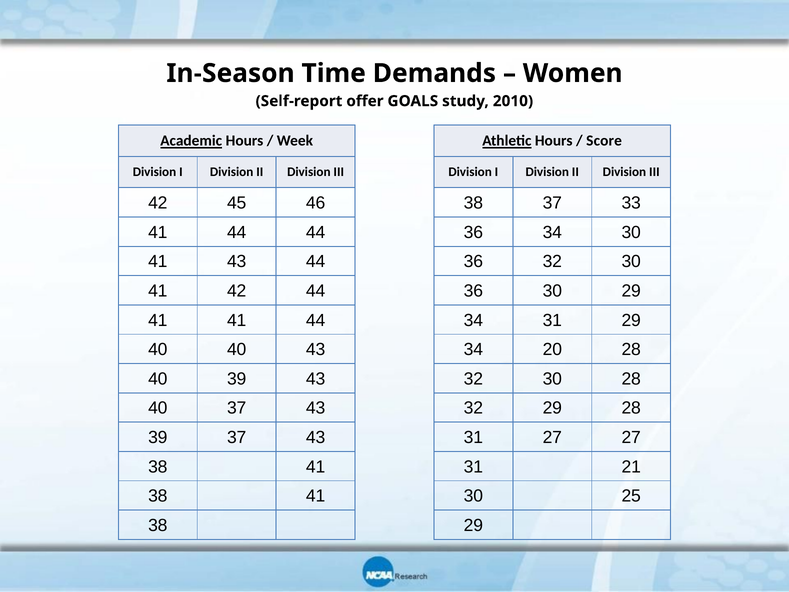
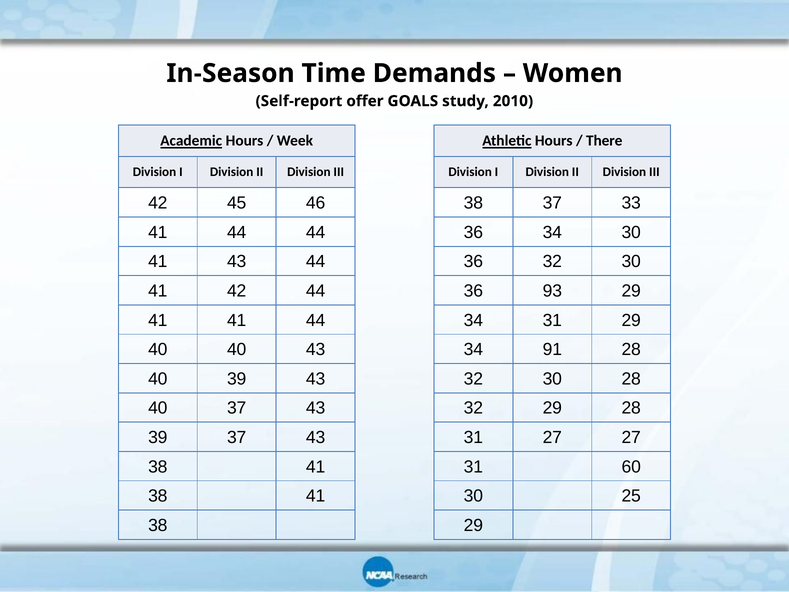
Score: Score -> There
36 30: 30 -> 93
20: 20 -> 91
21: 21 -> 60
